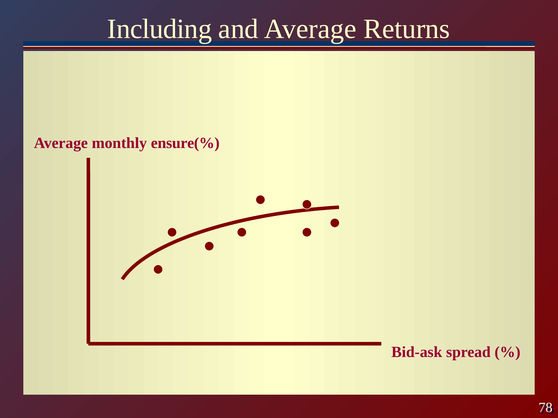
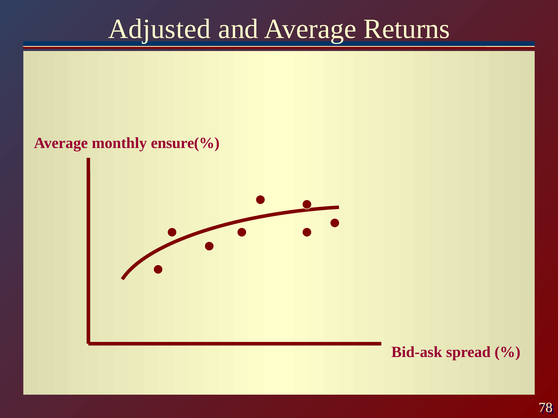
Including: Including -> Adjusted
